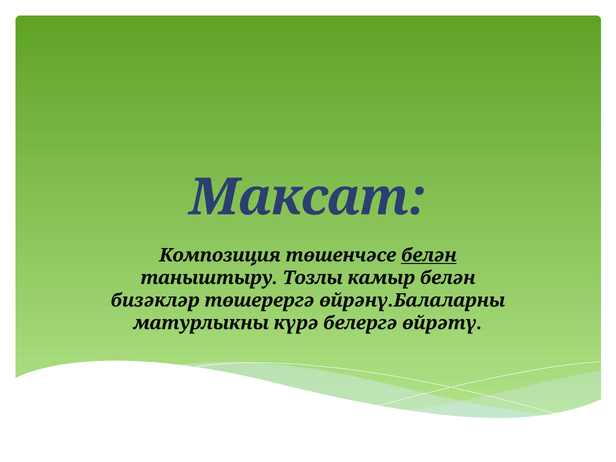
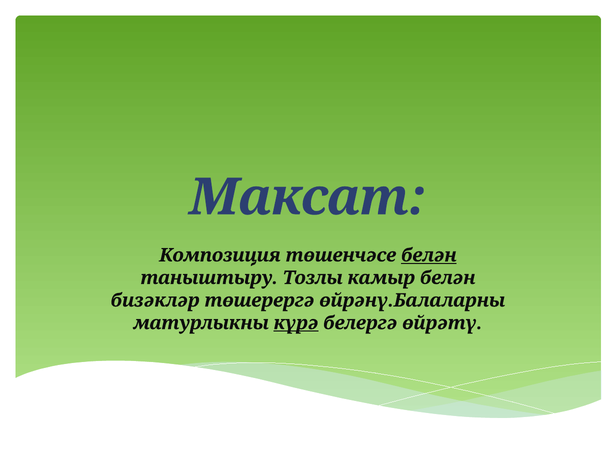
күрә underline: none -> present
